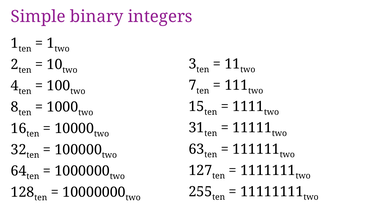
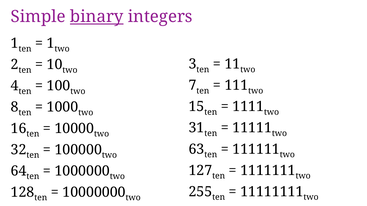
binary underline: none -> present
